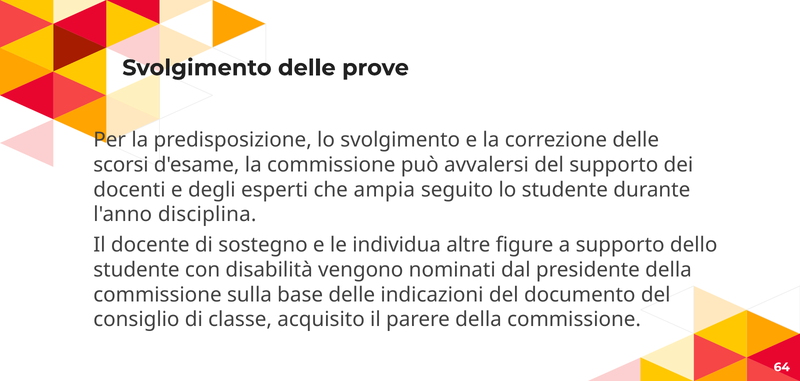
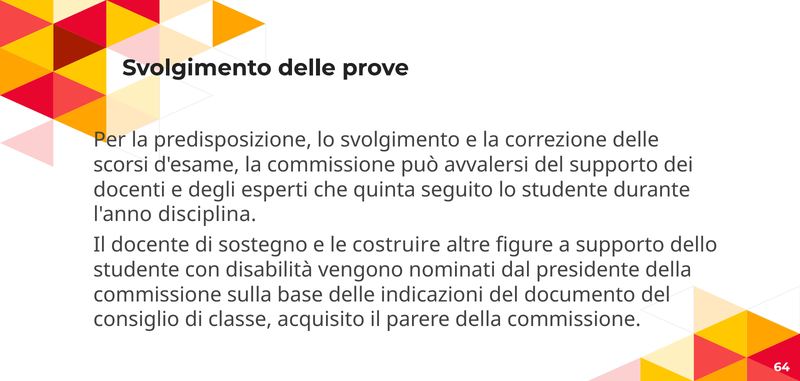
ampia: ampia -> quinta
individua: individua -> costruire
